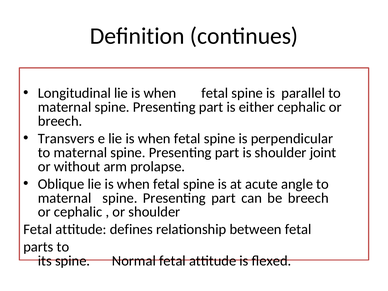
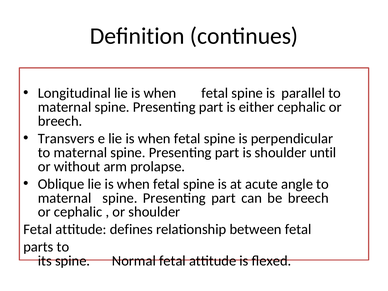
joint: joint -> until
